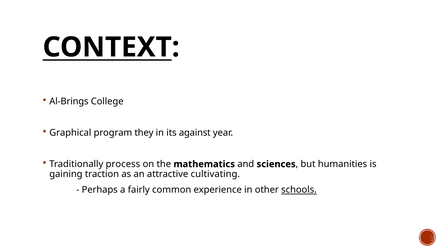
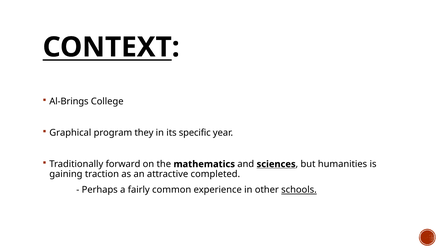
against: against -> specific
process: process -> forward
sciences underline: none -> present
cultivating: cultivating -> completed
